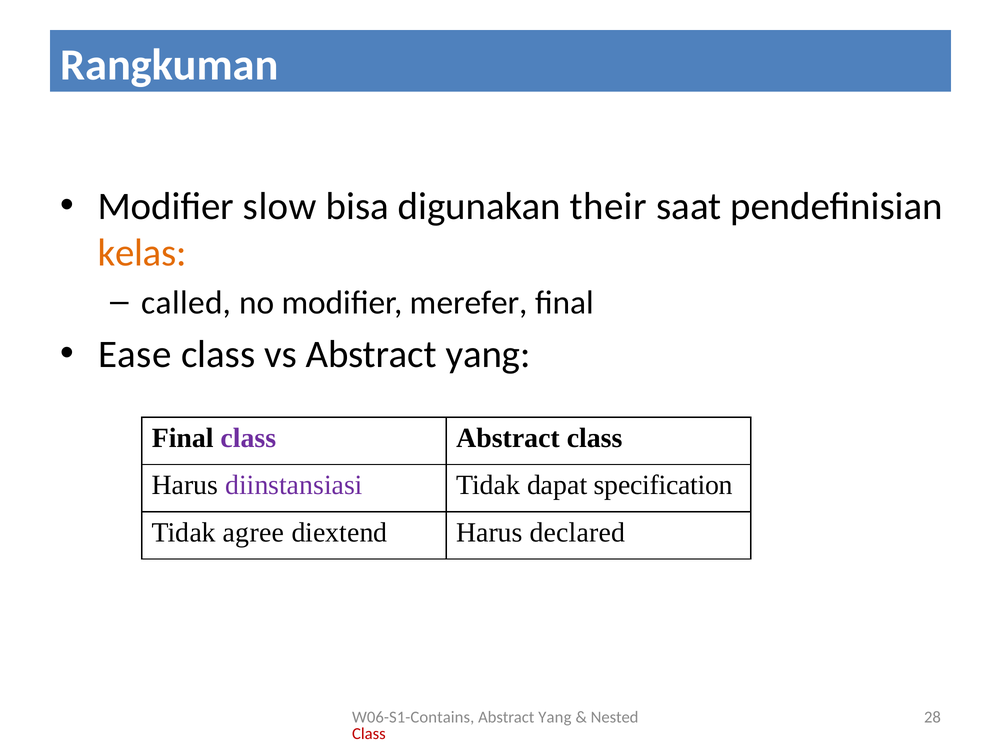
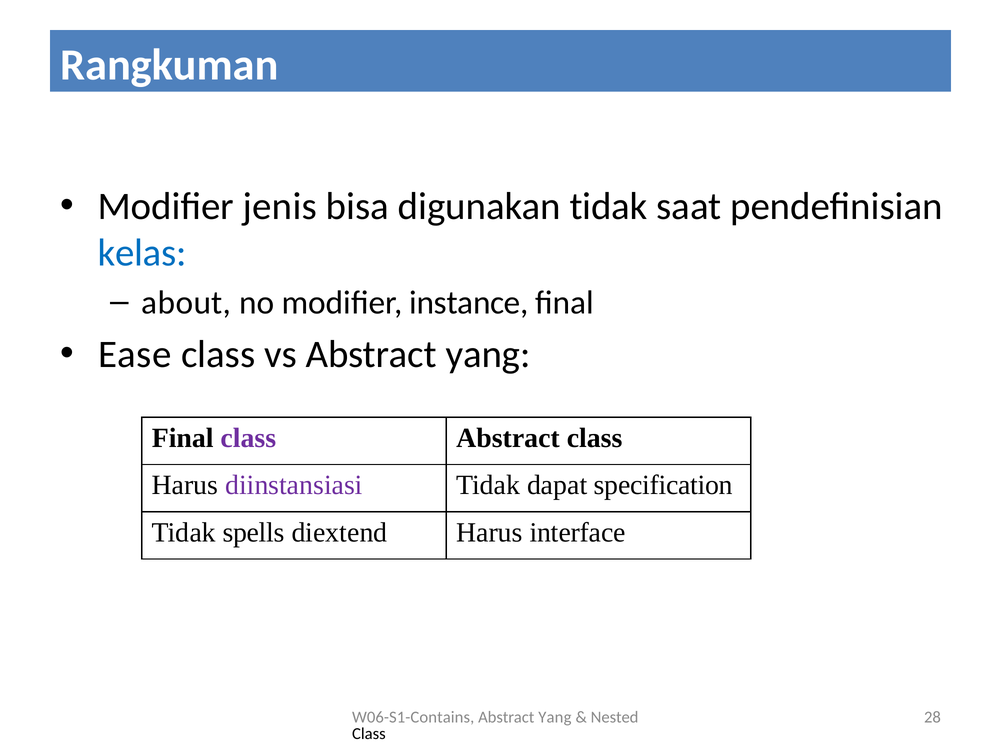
slow: slow -> jenis
digunakan their: their -> tidak
kelas colour: orange -> blue
called: called -> about
merefer: merefer -> instance
agree: agree -> spells
declared: declared -> interface
Class at (369, 733) colour: red -> black
